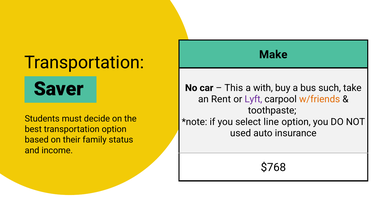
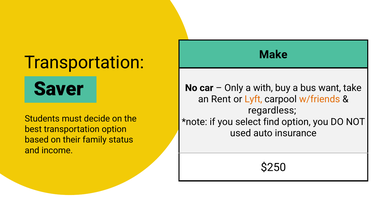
This: This -> Only
such: such -> want
Lyft colour: purple -> orange
toothpaste: toothpaste -> regardless
line: line -> find
$768: $768 -> $250
